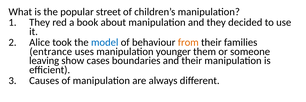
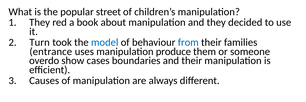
Alice: Alice -> Turn
from colour: orange -> blue
younger: younger -> produce
leaving: leaving -> overdo
